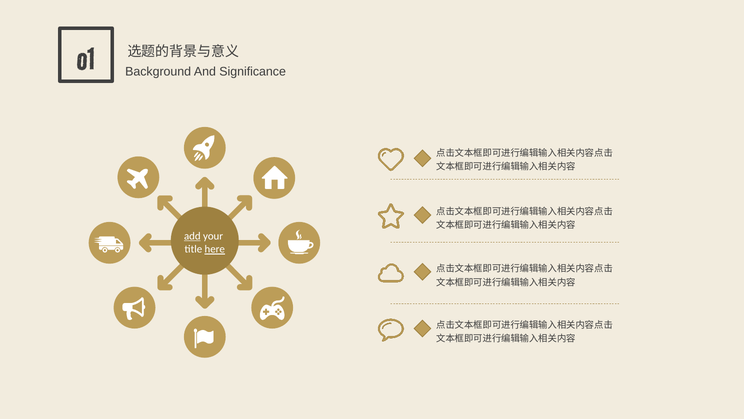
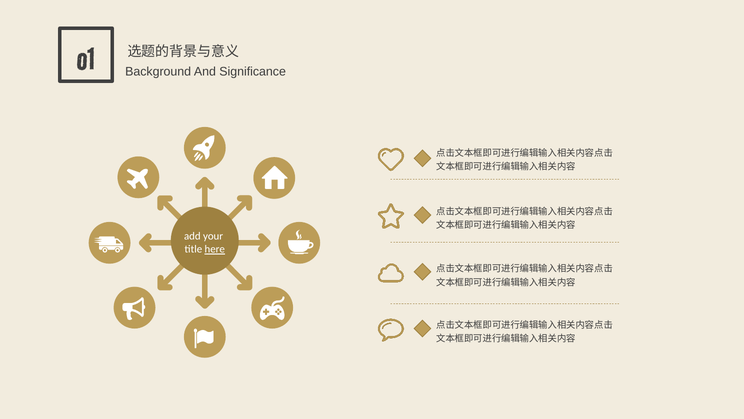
add underline: present -> none
